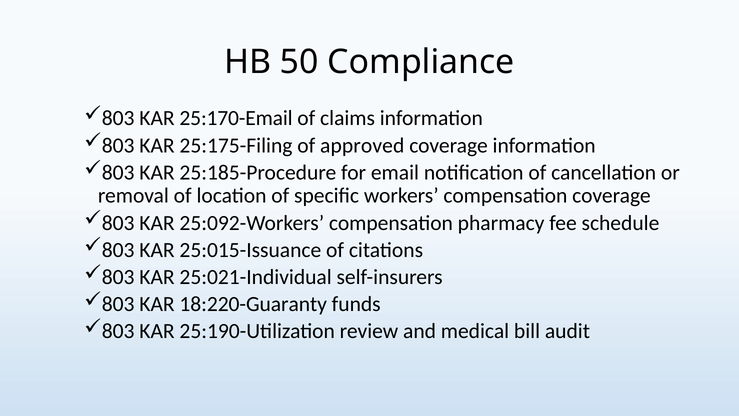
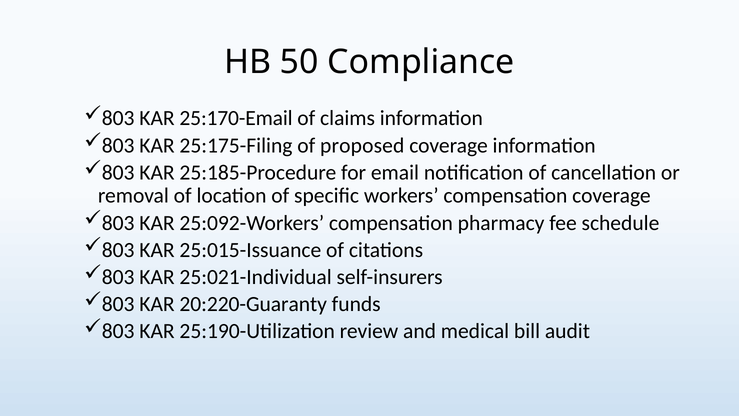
approved: approved -> proposed
18:220-Guaranty: 18:220-Guaranty -> 20:220-Guaranty
